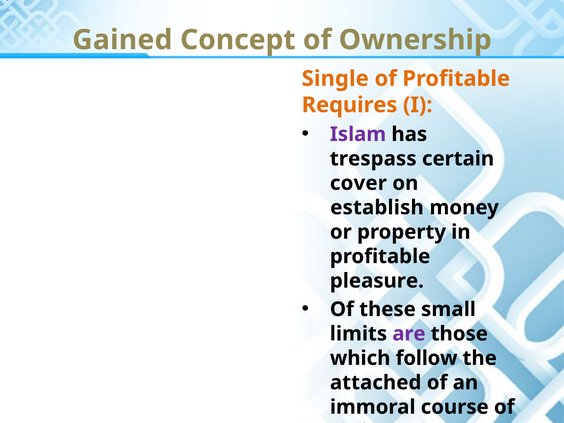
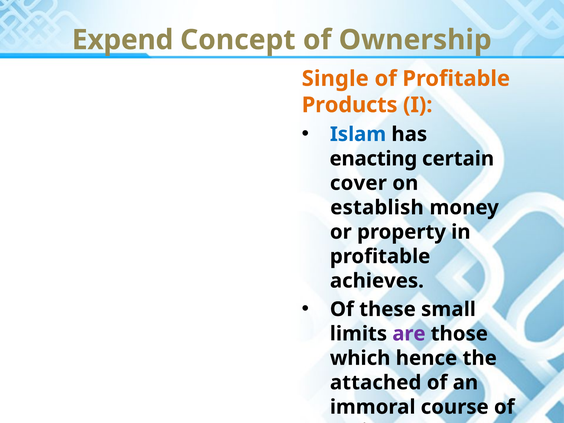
Gained: Gained -> Expend
Requires: Requires -> Products
Islam colour: purple -> blue
trespass: trespass -> enacting
pleasure: pleasure -> achieves
follow: follow -> hence
